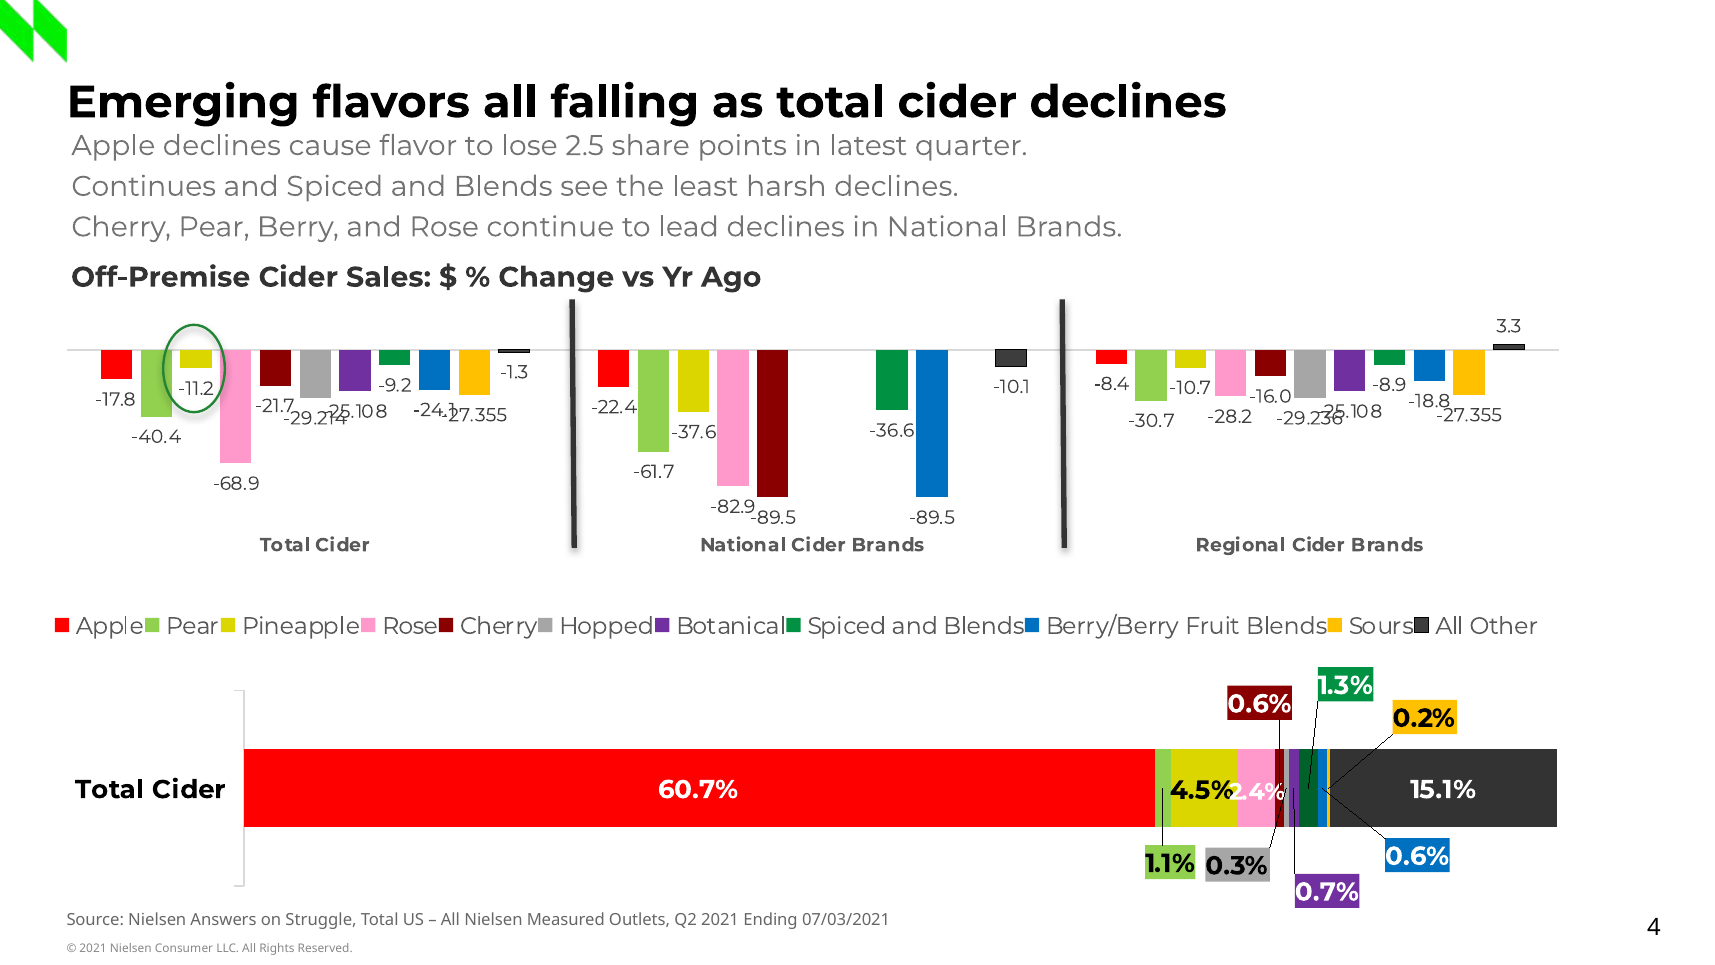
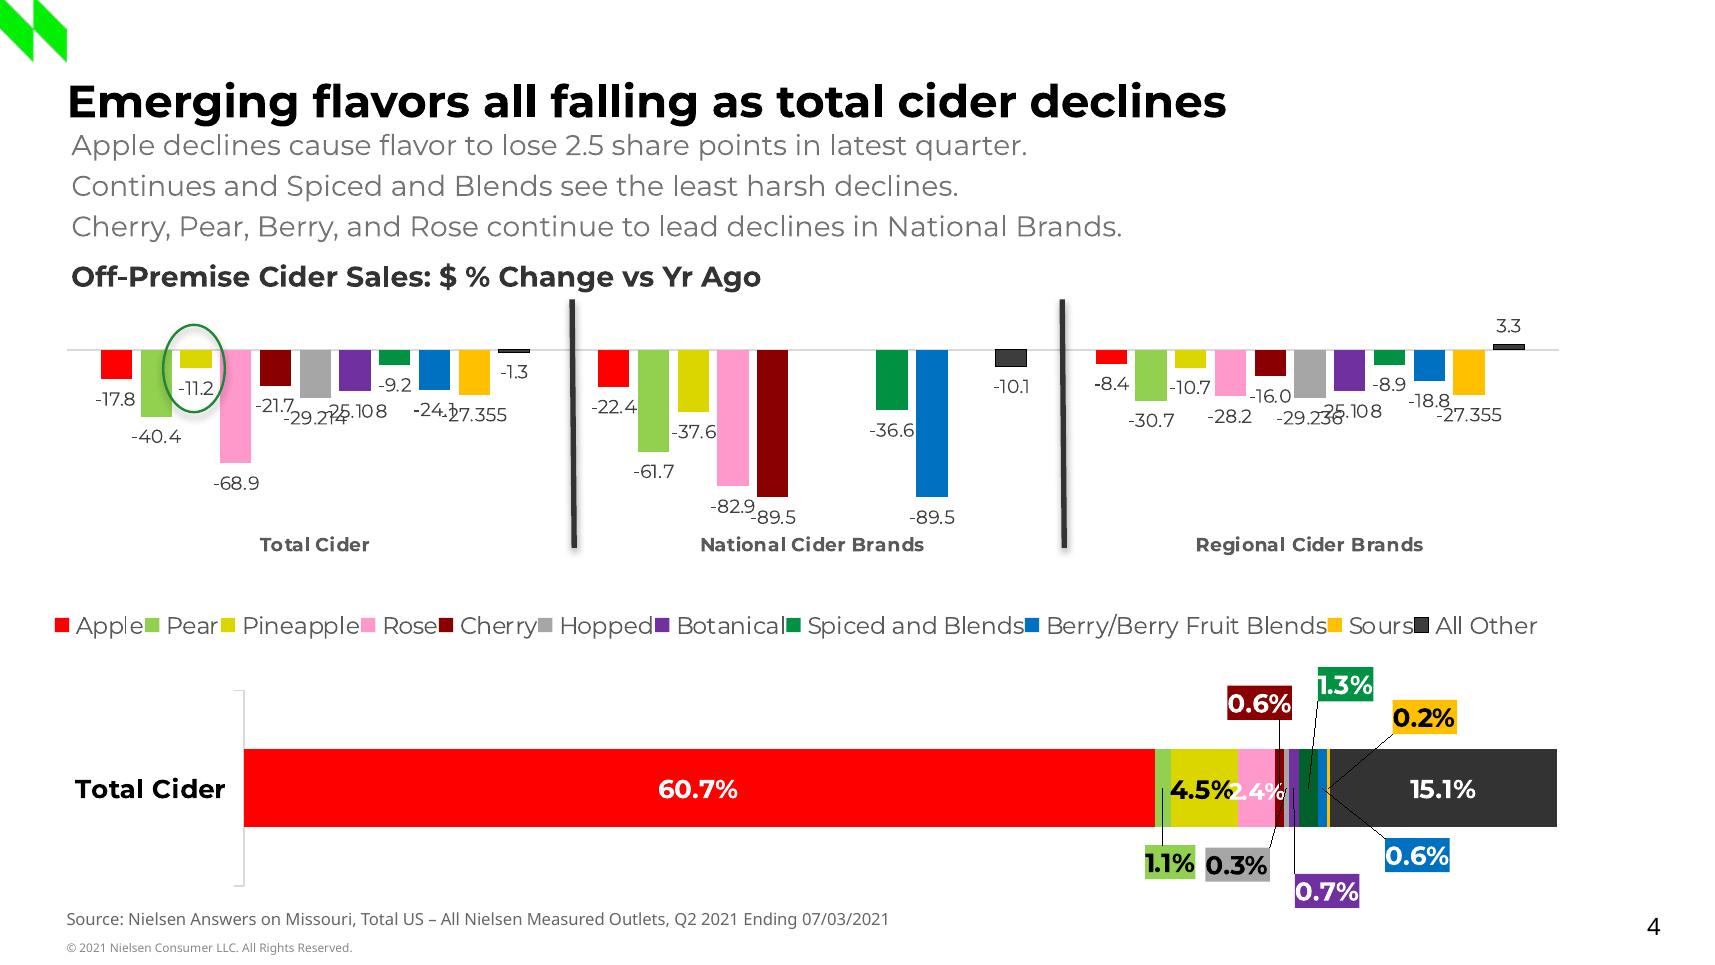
Struggle: Struggle -> Missouri
